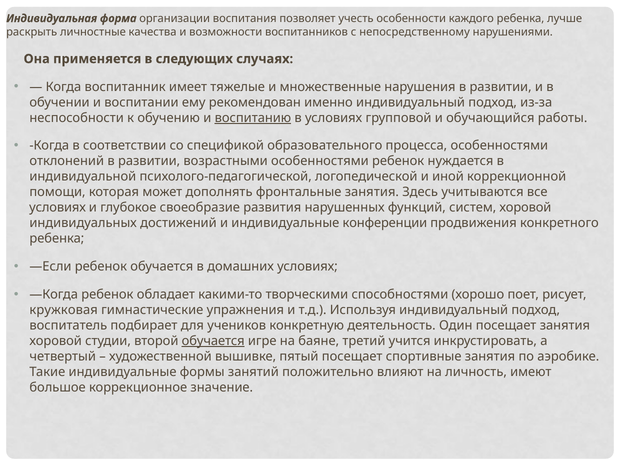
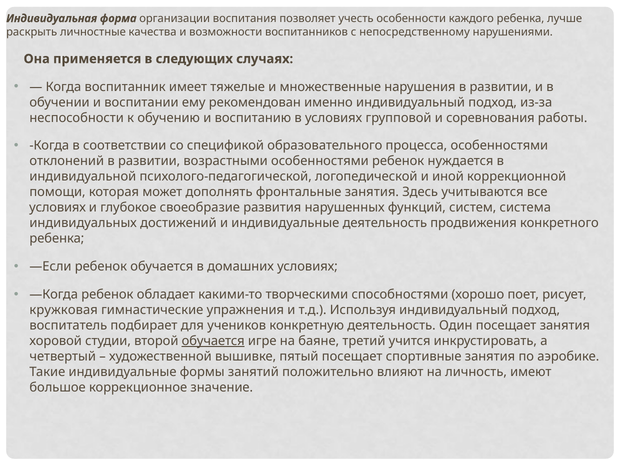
воспитанию underline: present -> none
обучающийся: обучающийся -> соревнования
систем хоровой: хоровой -> система
индивидуальные конференции: конференции -> деятельность
